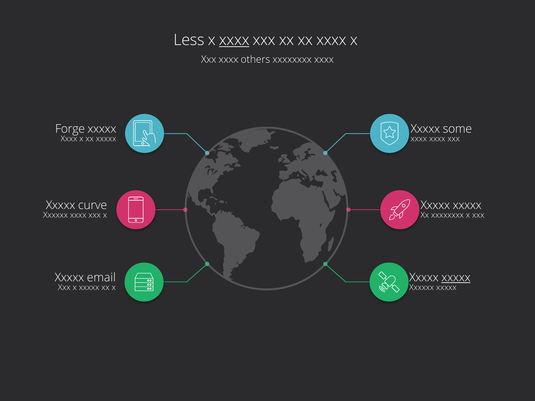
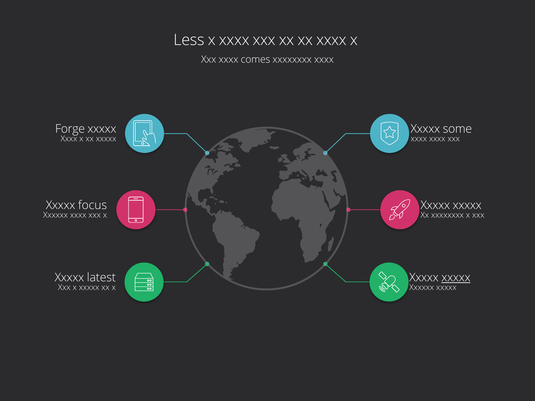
xxxx at (234, 40) underline: present -> none
others: others -> comes
curve: curve -> focus
email: email -> latest
